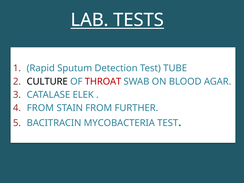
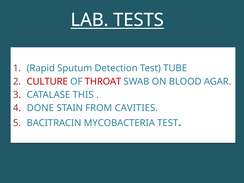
CULTURE colour: black -> red
ELEK: ELEK -> THIS
FROM at (40, 108): FROM -> DONE
FURTHER: FURTHER -> CAVITIES
